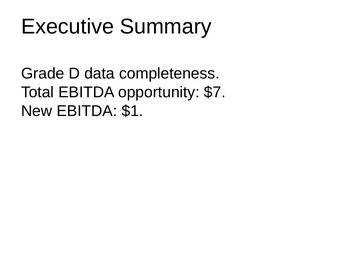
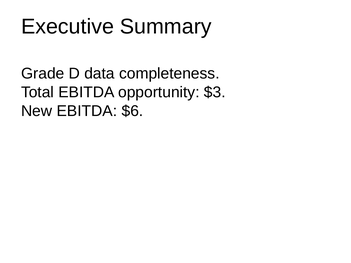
$7: $7 -> $3
$1: $1 -> $6
